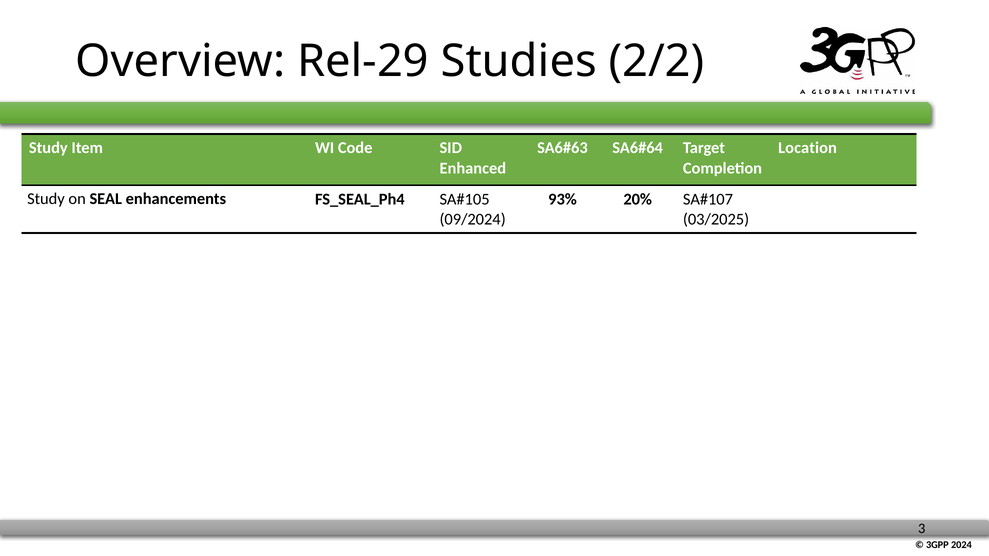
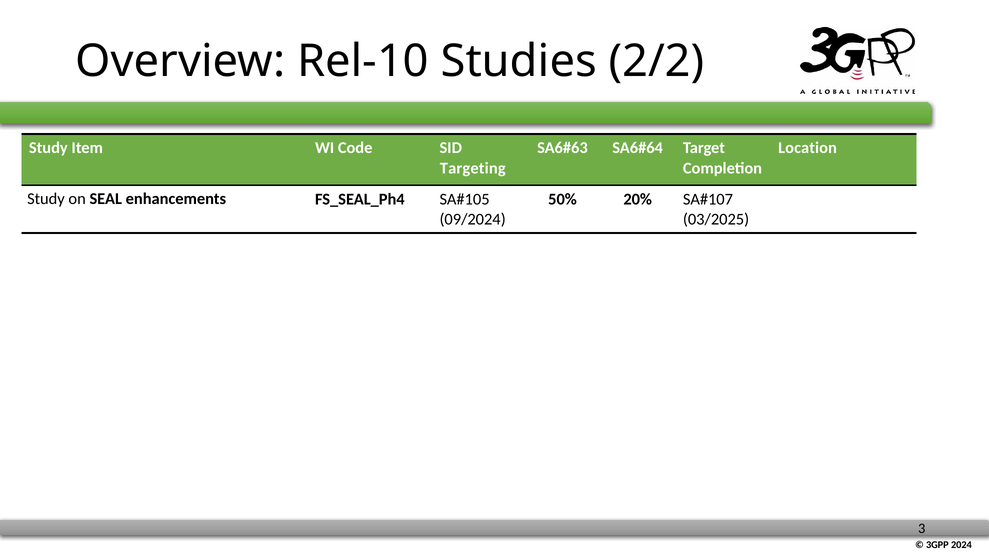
Rel-29: Rel-29 -> Rel-10
Enhanced: Enhanced -> Targeting
93%: 93% -> 50%
